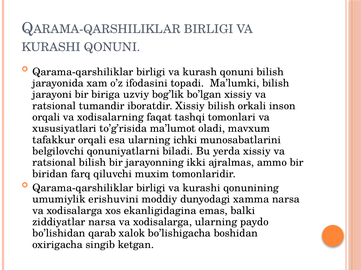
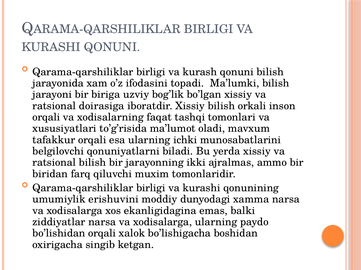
tumandir: tumandir -> doirasiga
bo’lishidan qarab: qarab -> orqali
